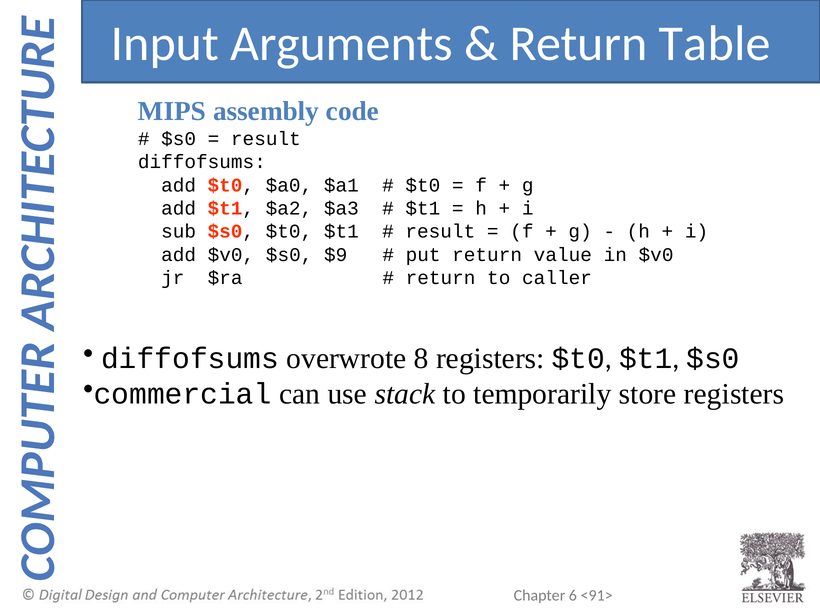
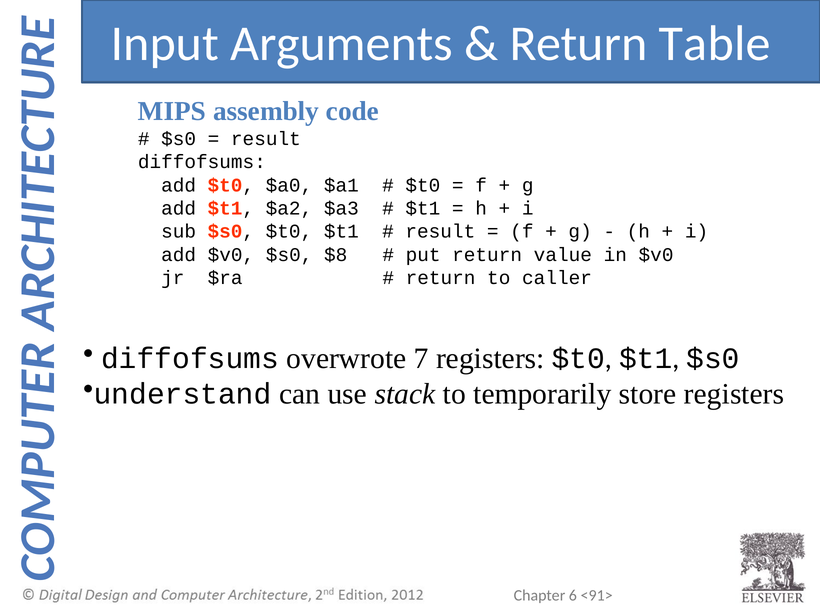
$9: $9 -> $8
8: 8 -> 7
commercial: commercial -> understand
